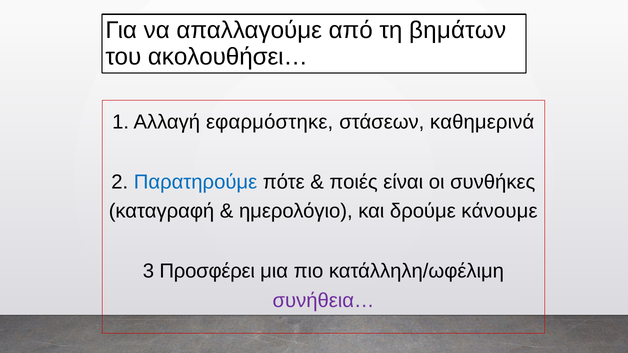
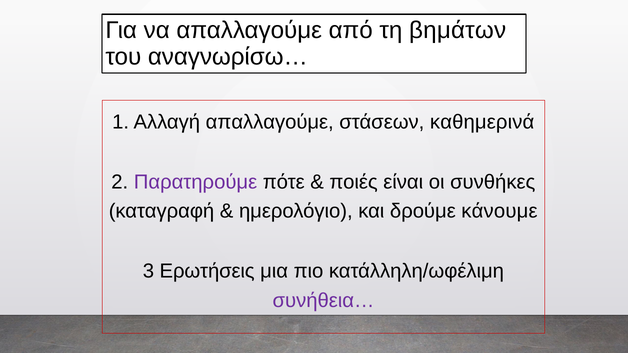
ακολουθήσει…: ακολουθήσει… -> αναγνωρίσω…
Αλλαγή εφαρμόστηκε: εφαρμόστηκε -> απαλλαγούμε
Παρατηρούμε colour: blue -> purple
Προσφέρει: Προσφέρει -> Ερωτήσεις
